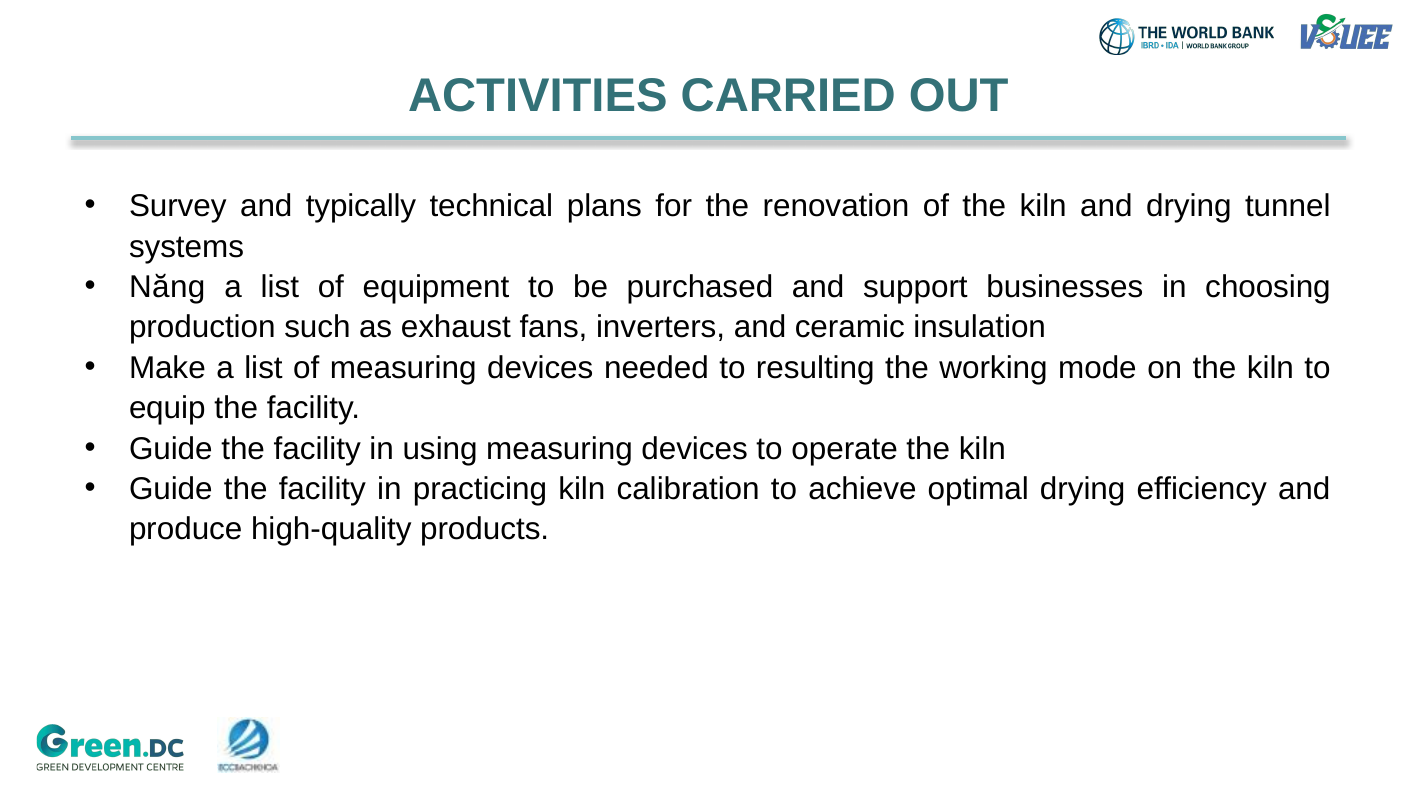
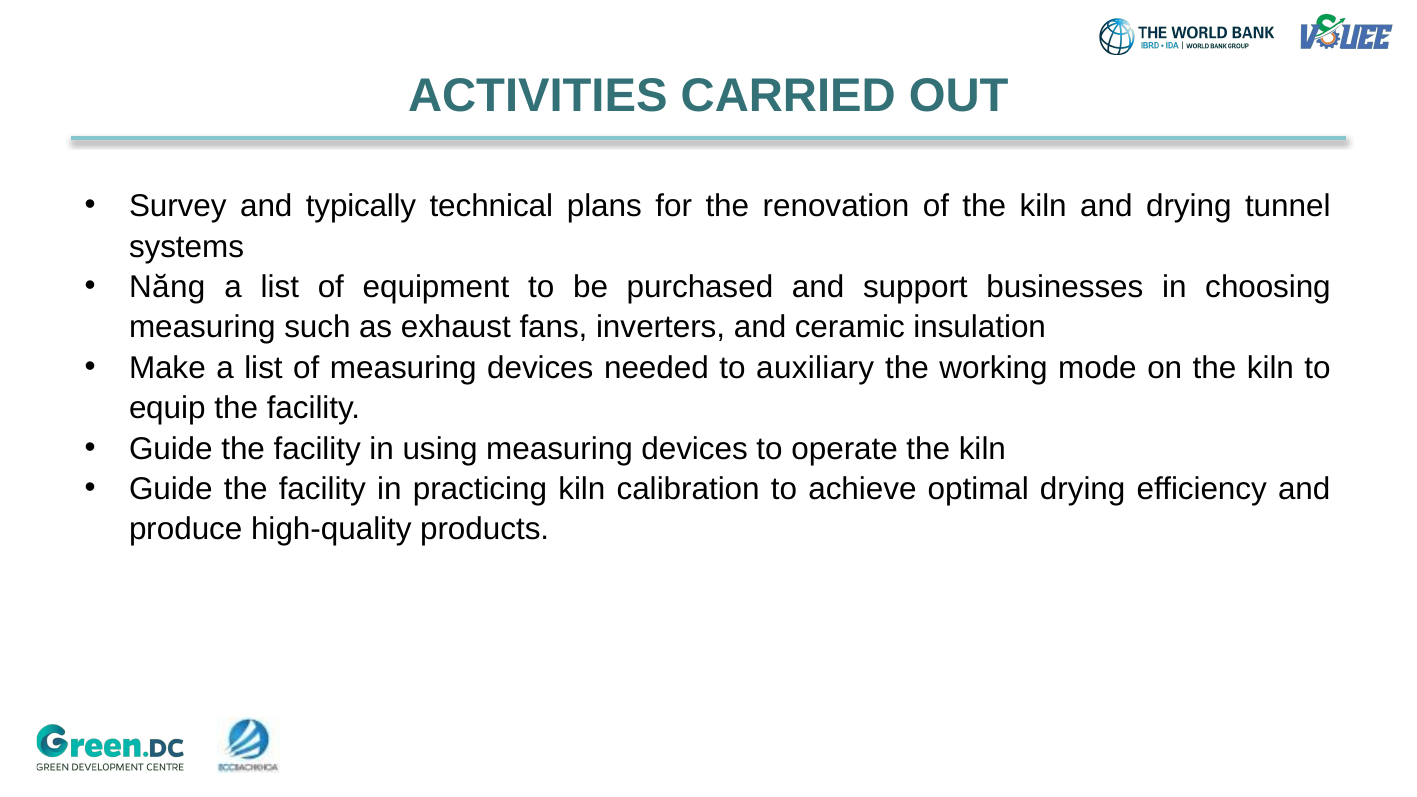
production at (202, 328): production -> measuring
resulting: resulting -> auxiliary
